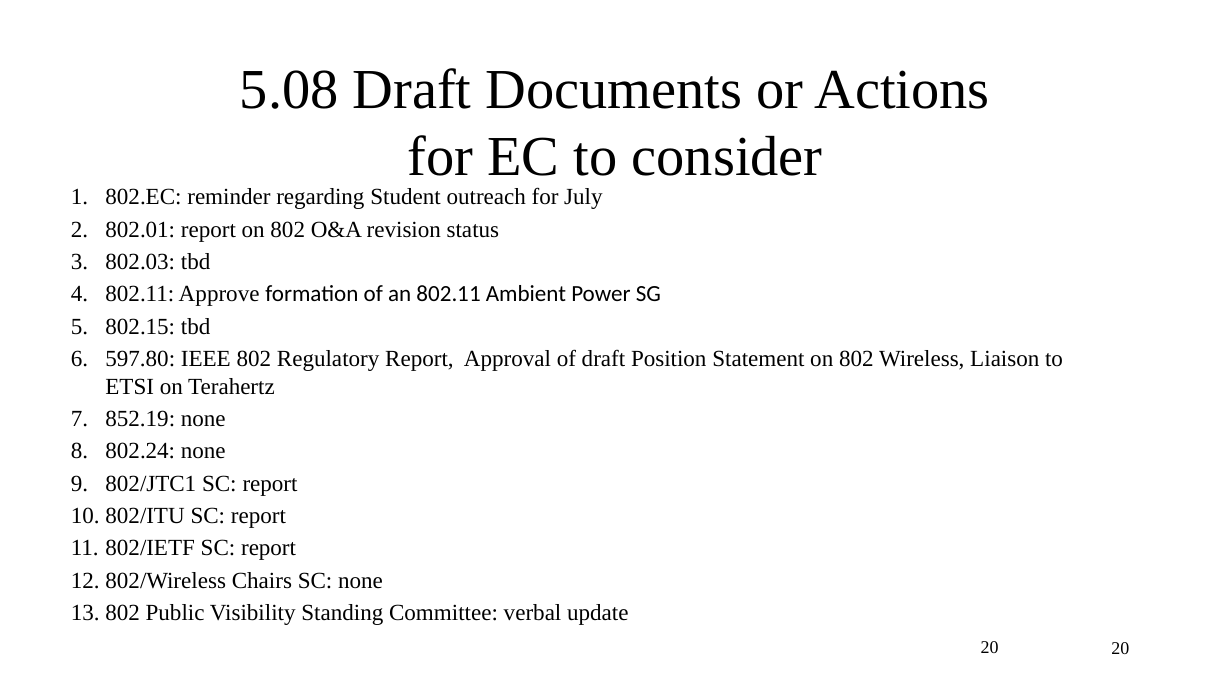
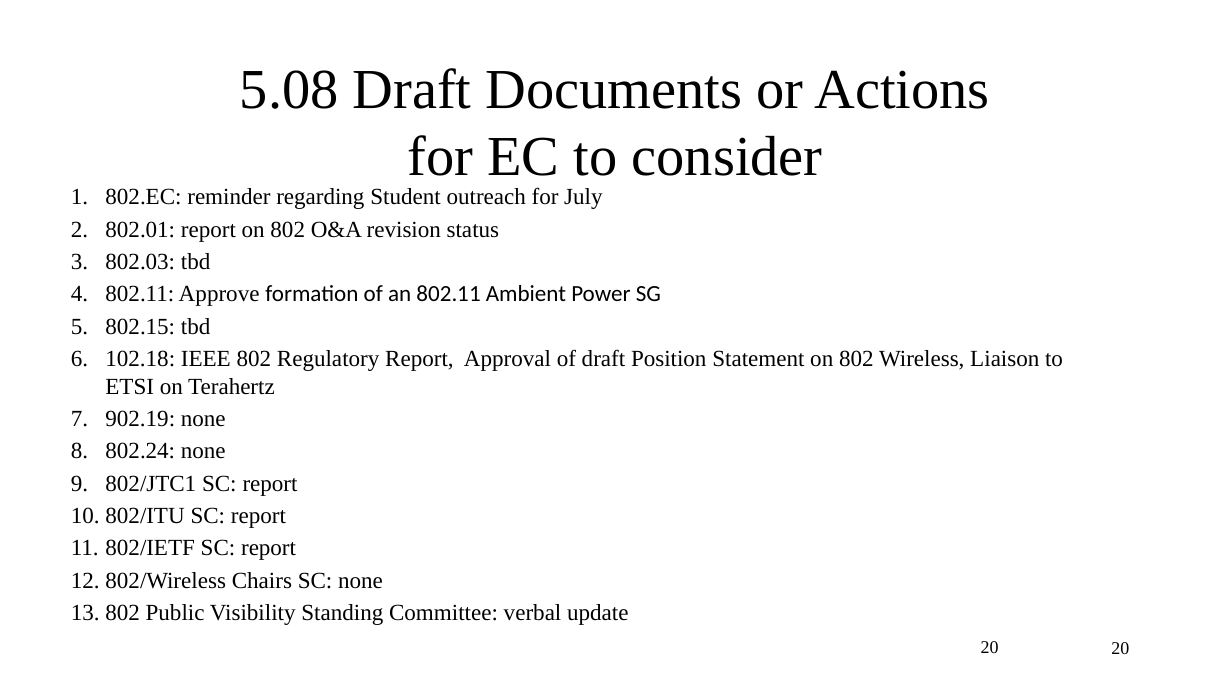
597.80: 597.80 -> 102.18
852.19: 852.19 -> 902.19
